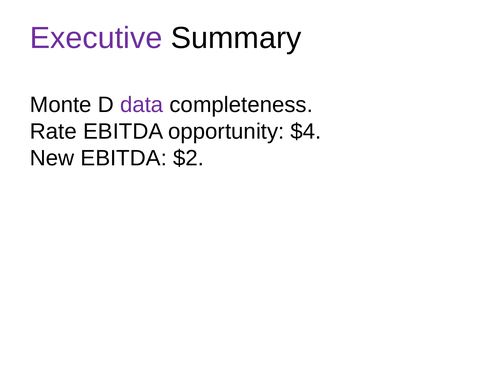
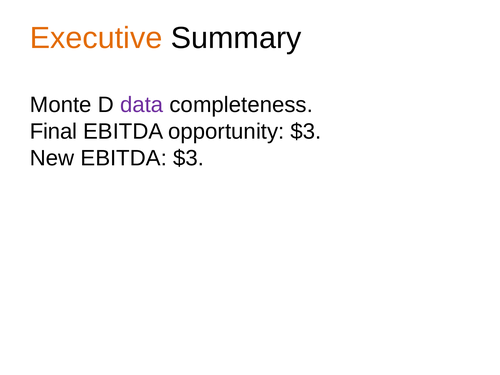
Executive colour: purple -> orange
Rate: Rate -> Final
opportunity $4: $4 -> $3
EBITDA $2: $2 -> $3
